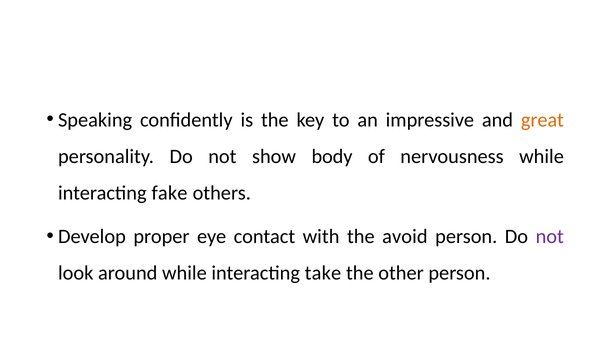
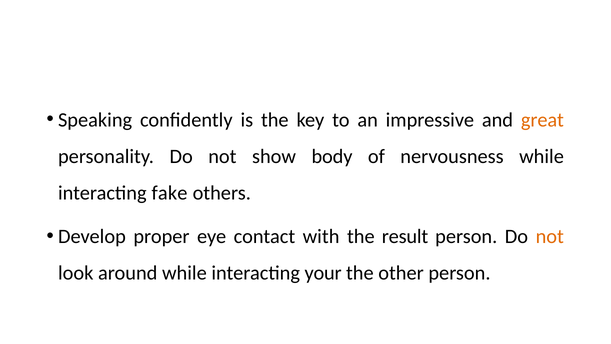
avoid: avoid -> result
not at (550, 236) colour: purple -> orange
take: take -> your
